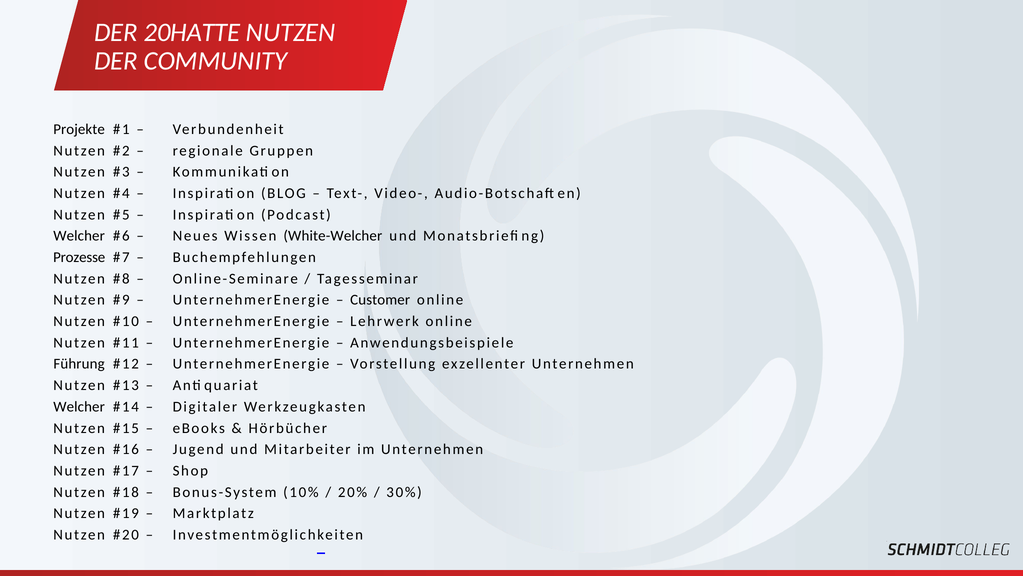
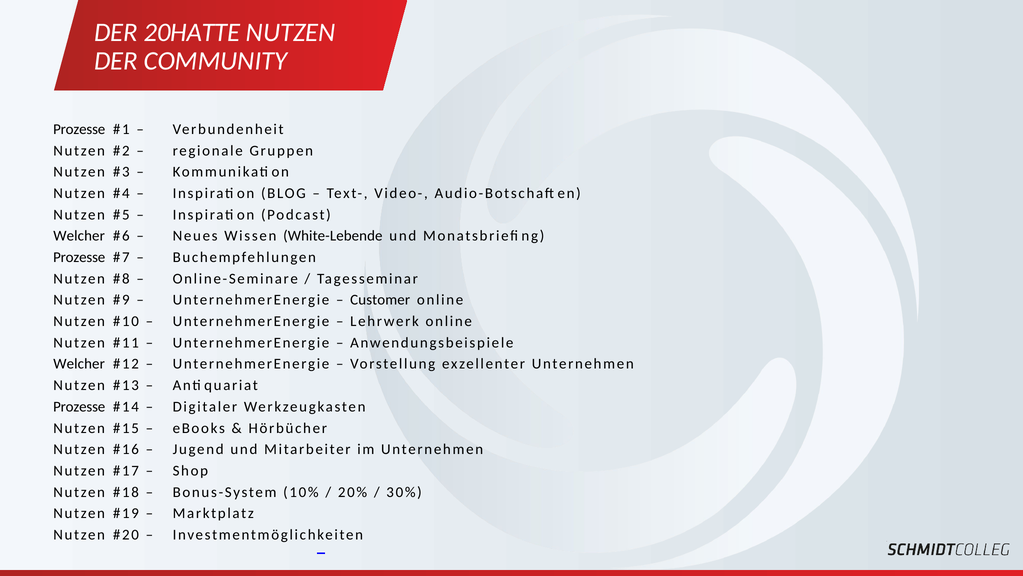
Projekte at (79, 129): Projekte -> Prozesse
White-Welcher: White-Welcher -> White-Lebende
Führung at (79, 364): Führung -> Welcher
Welcher at (79, 406): Welcher -> Prozesse
